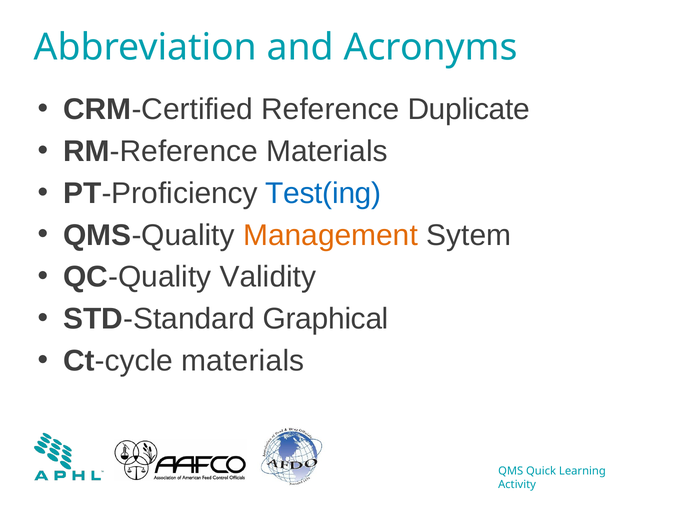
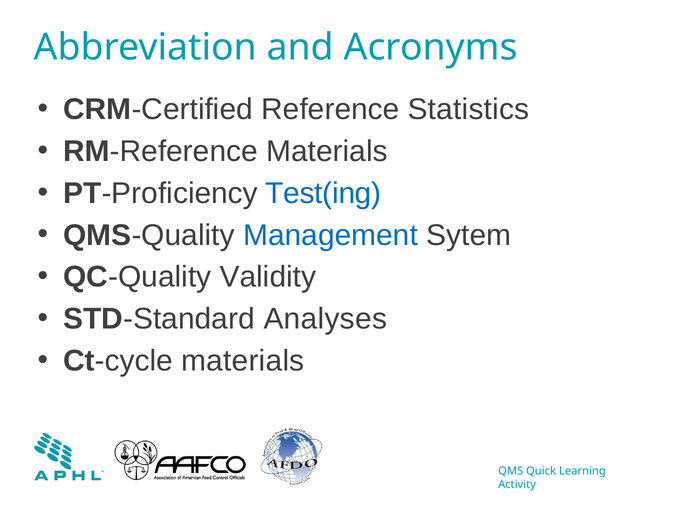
Duplicate: Duplicate -> Statistics
Management colour: orange -> blue
Graphical: Graphical -> Analyses
